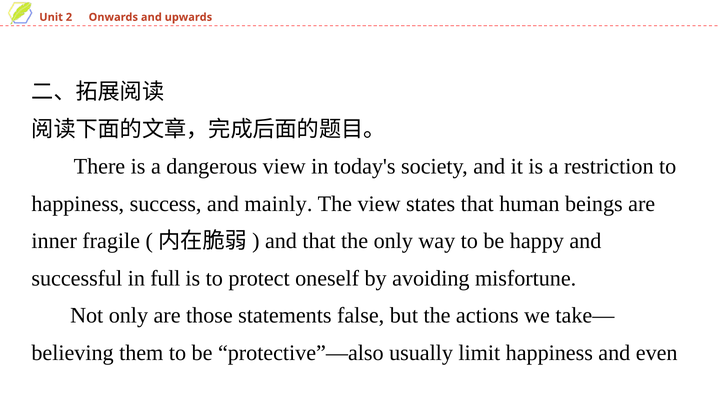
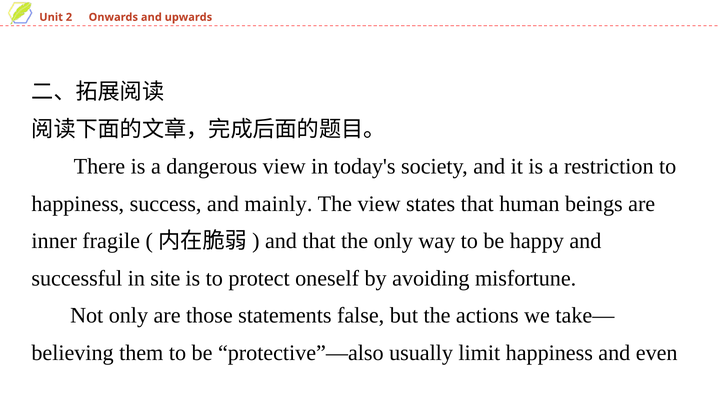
full: full -> site
